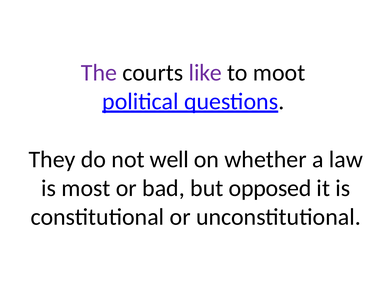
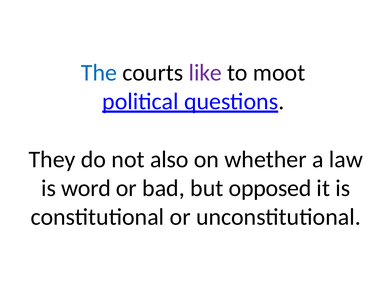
The colour: purple -> blue
well: well -> also
most: most -> word
